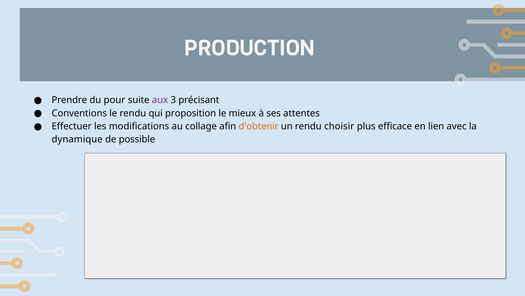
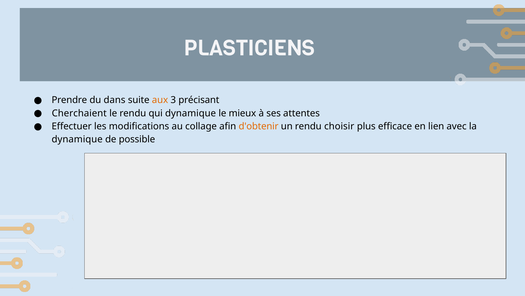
PRODUCTION: PRODUCTION -> PLASTICIENS
pour: pour -> dans
aux colour: purple -> orange
Conventions: Conventions -> Cherchaient
qui proposition: proposition -> dynamique
